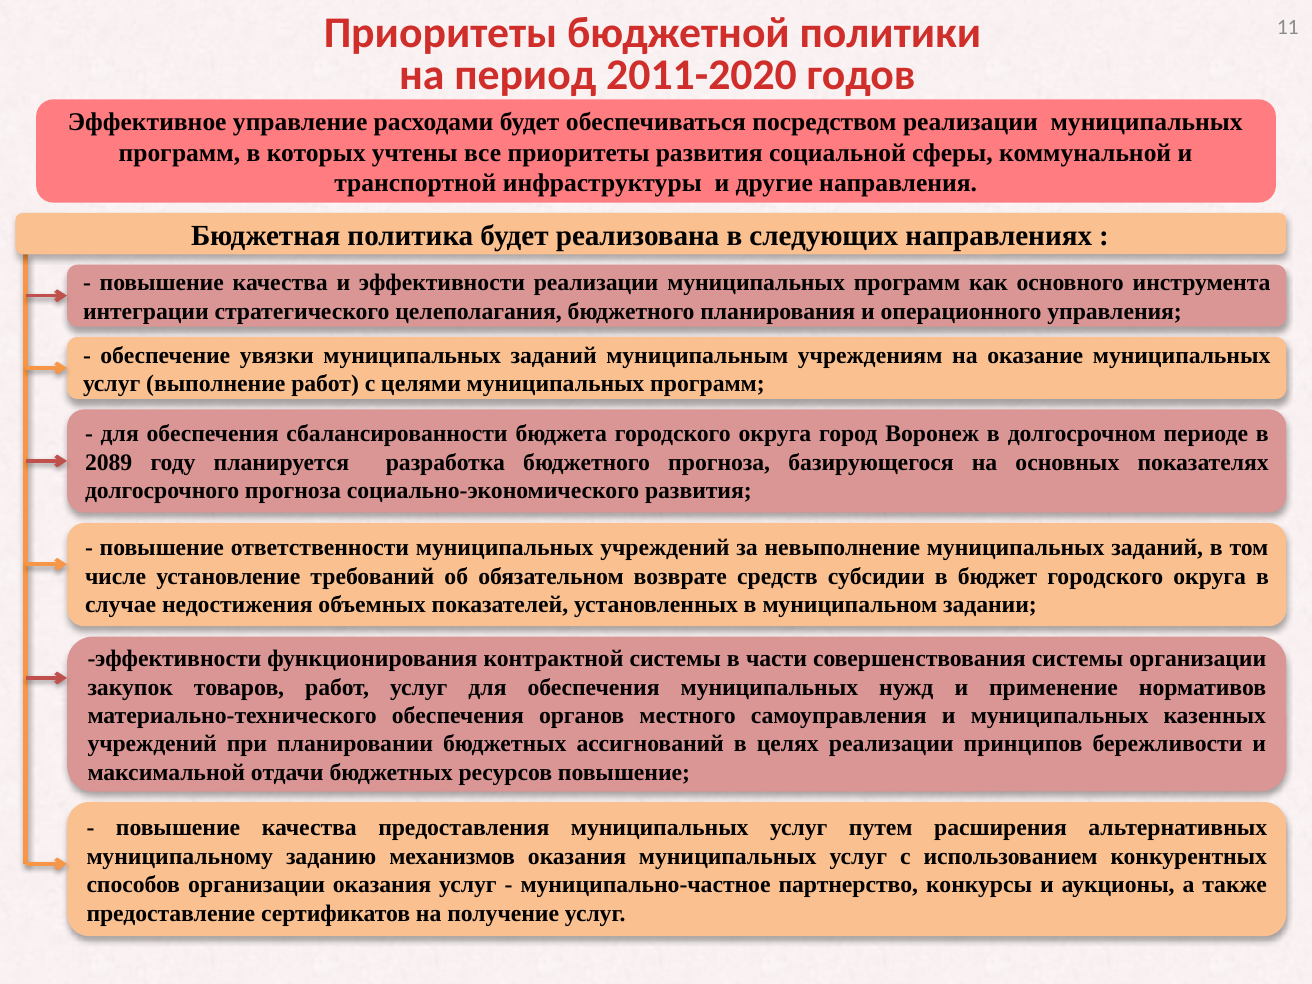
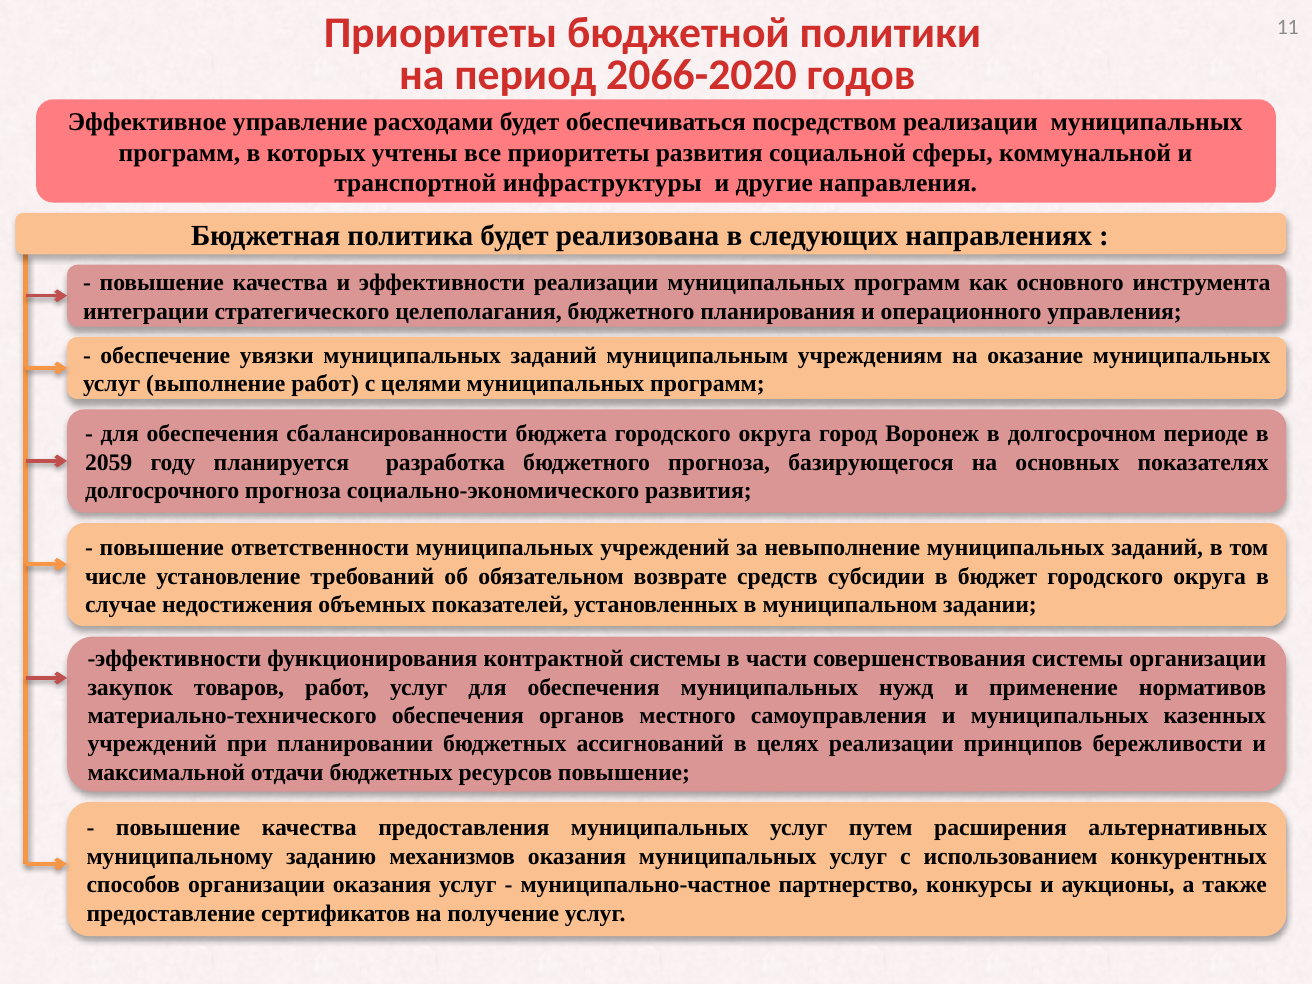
2011-2020: 2011-2020 -> 2066-2020
2089: 2089 -> 2059
